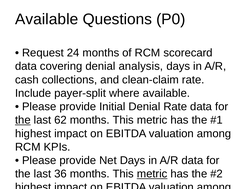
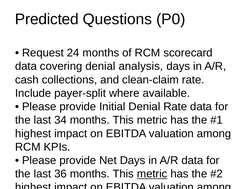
Available at (47, 19): Available -> Predicted
the at (23, 120) underline: present -> none
62: 62 -> 34
